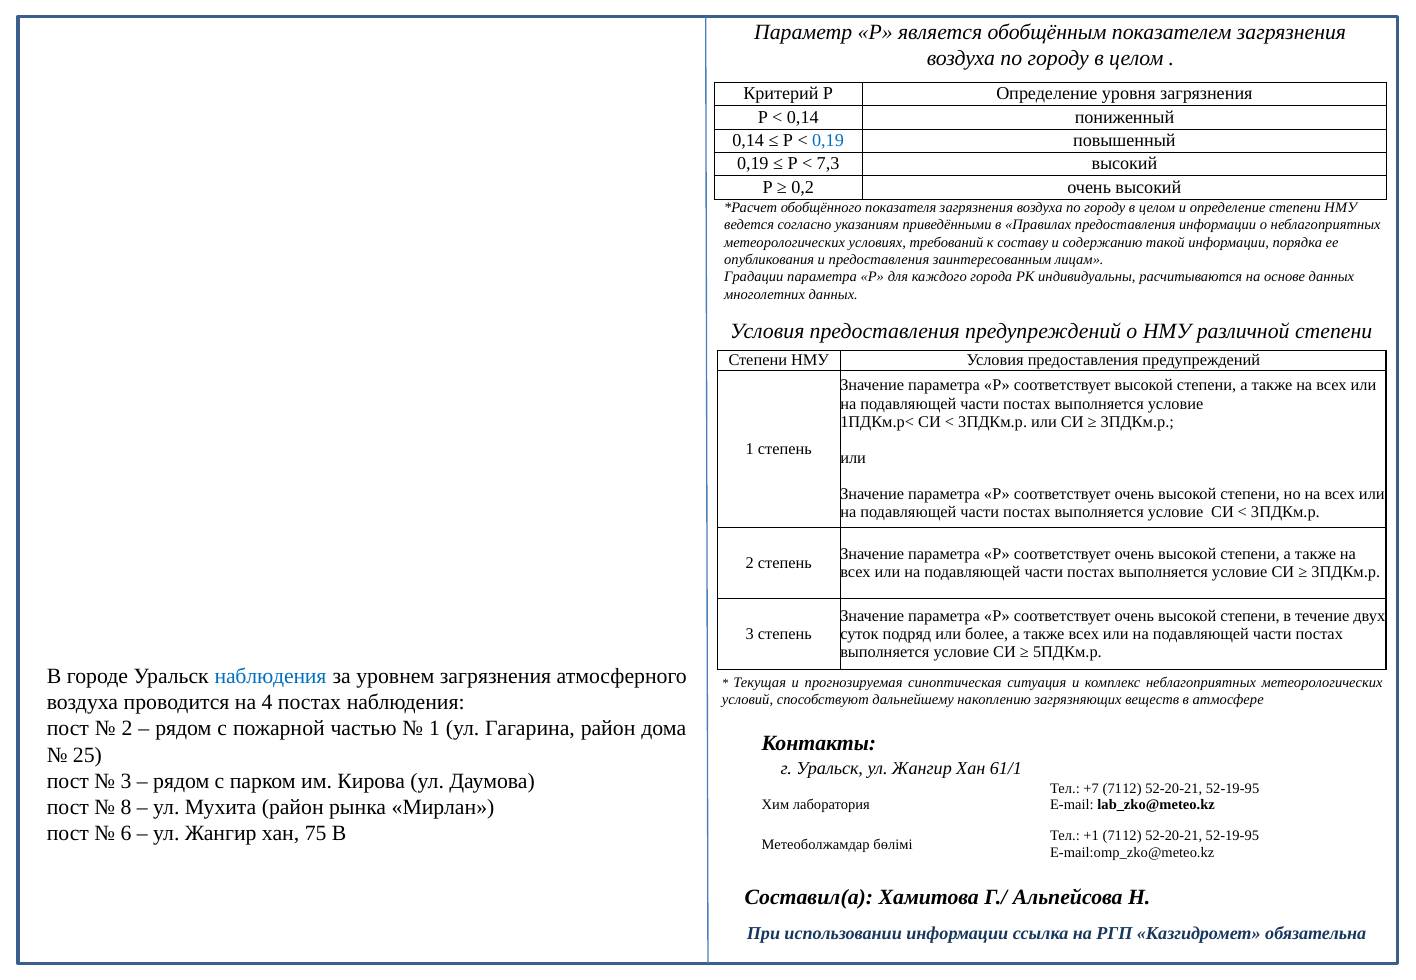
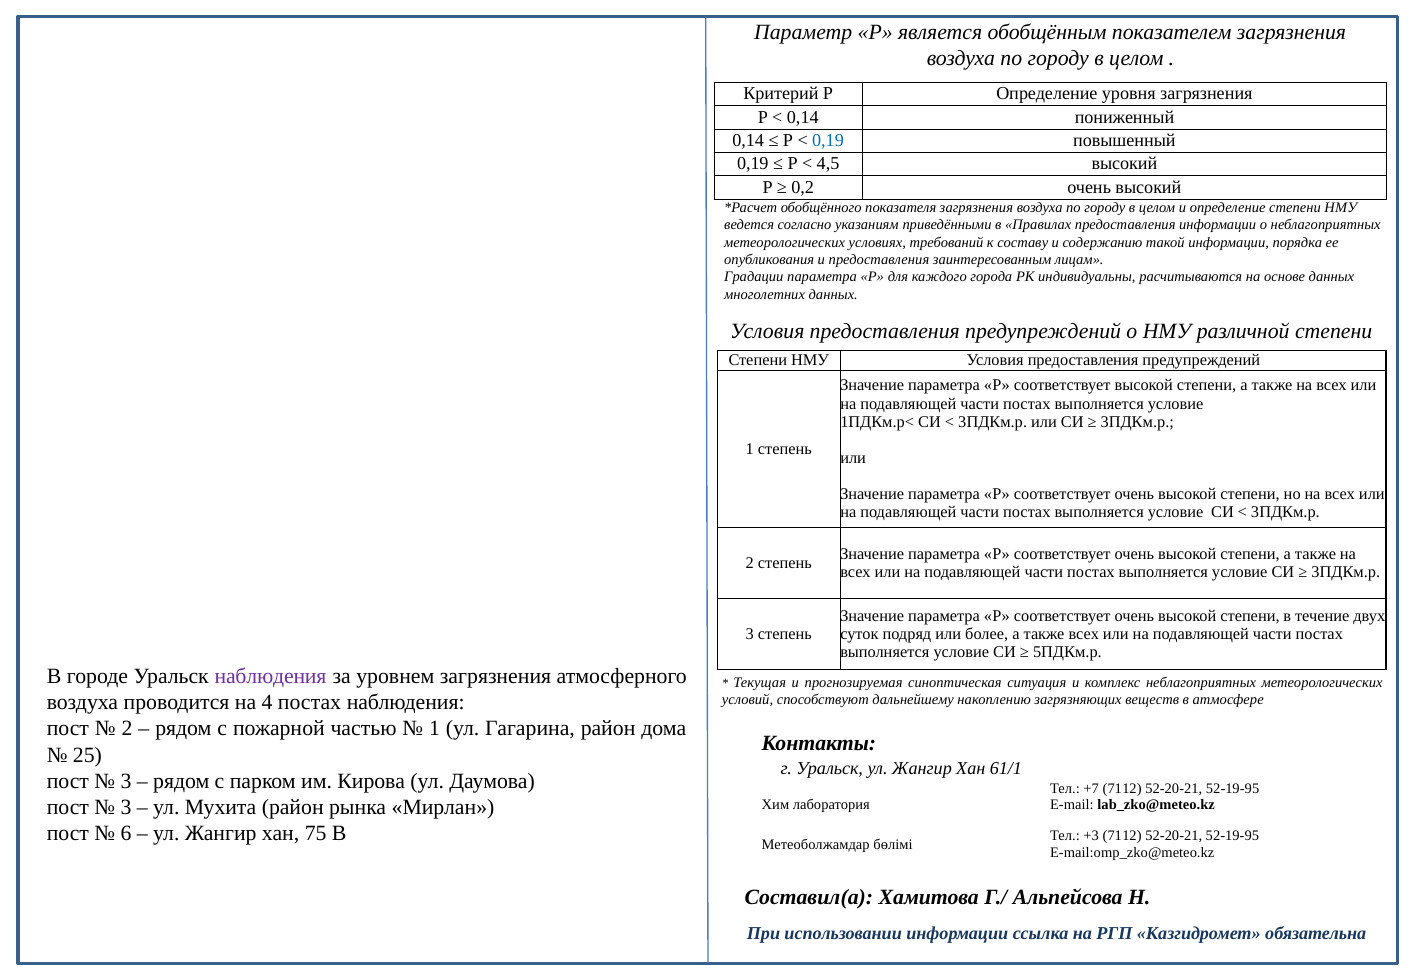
7,3: 7,3 -> 4,5
наблюдения at (270, 677) colour: blue -> purple
8 at (126, 807): 8 -> 3
+1: +1 -> +3
